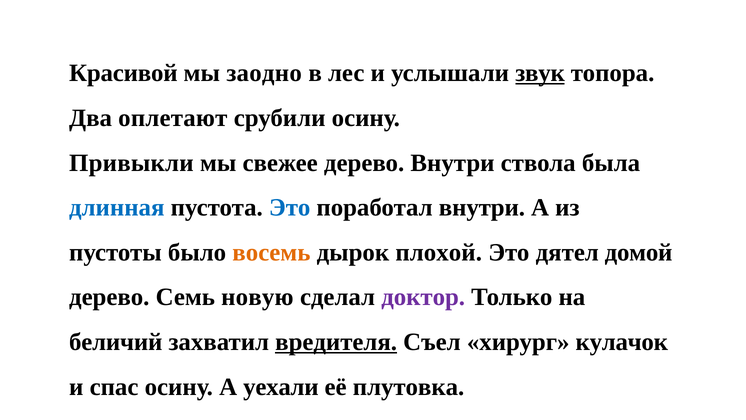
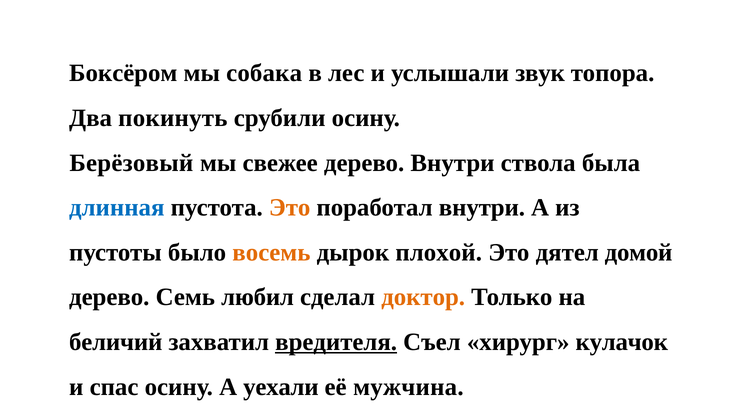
Красивой: Красивой -> Боксёром
заодно: заодно -> собака
звук underline: present -> none
оплетают: оплетают -> покинуть
Привыкли: Привыкли -> Берёзовый
Это at (290, 207) colour: blue -> orange
новую: новую -> любил
доктор colour: purple -> orange
плутовка: плутовка -> мужчина
